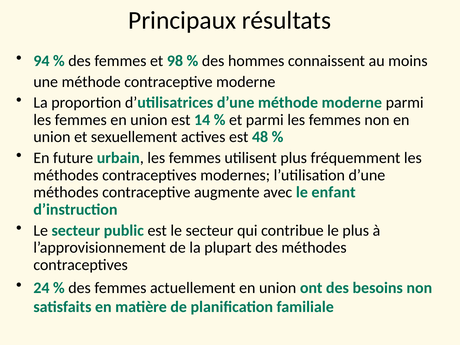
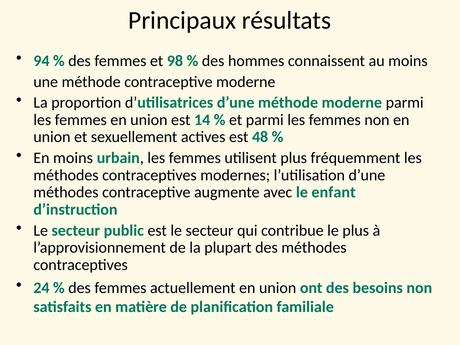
En future: future -> moins
